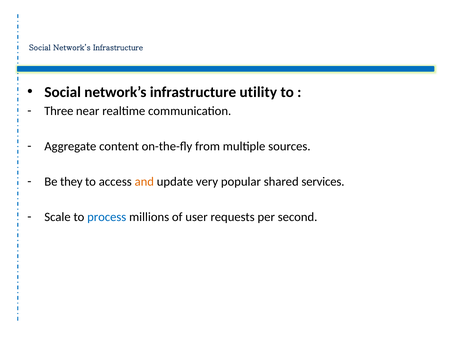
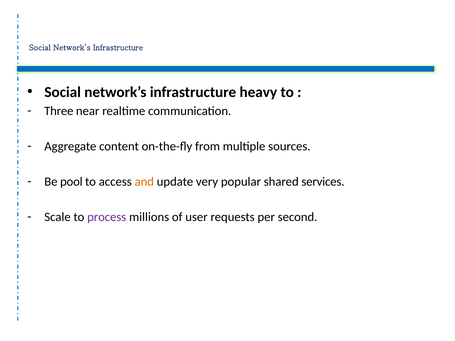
utility: utility -> heavy
they: they -> pool
process colour: blue -> purple
